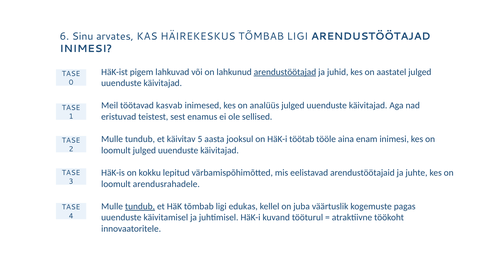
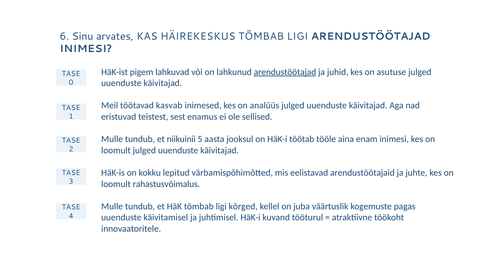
aastatel: aastatel -> asutuse
käivitav: käivitav -> niikuinii
arendusrahadele: arendusrahadele -> rahastusvõimalus
tundub at (140, 206) underline: present -> none
edukas: edukas -> kõrged
